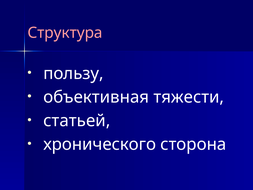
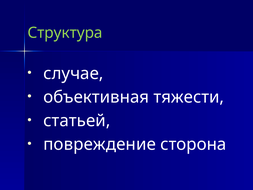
Структура colour: pink -> light green
пользу: пользу -> случае
хронического: хронического -> повреждение
